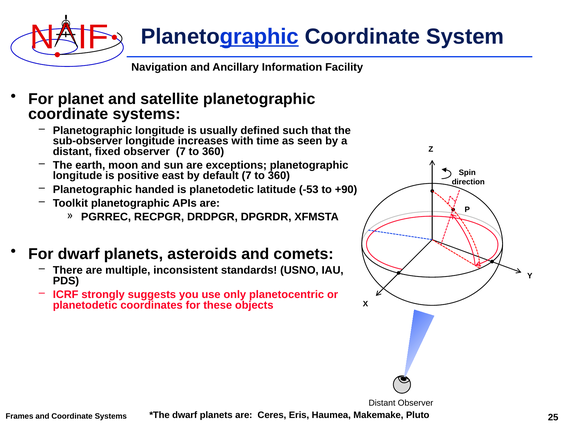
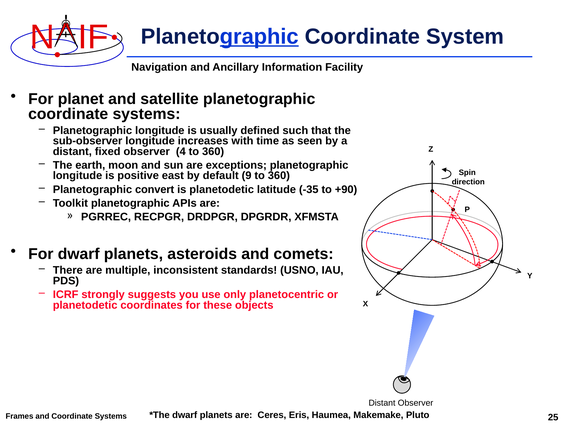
observer 7: 7 -> 4
default 7: 7 -> 9
handed: handed -> convert
-53: -53 -> -35
